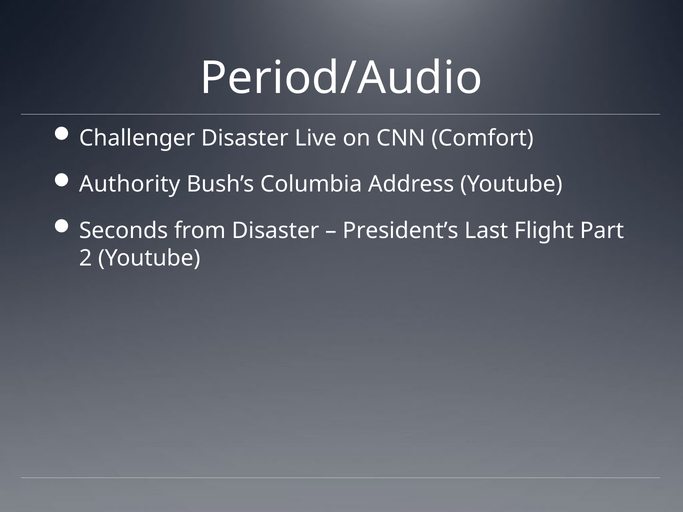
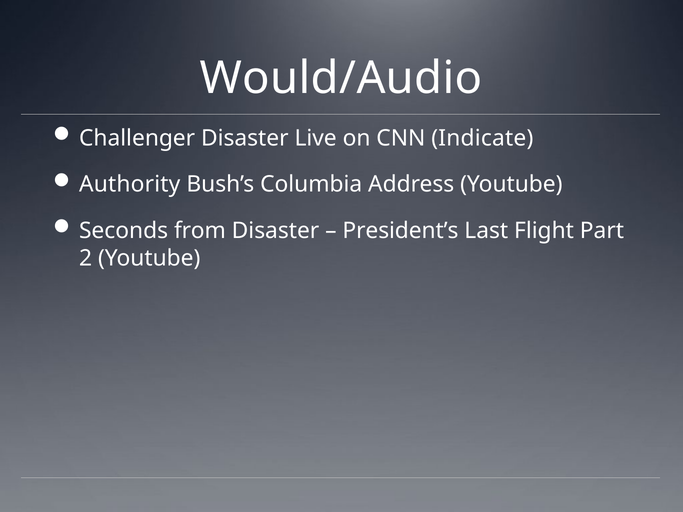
Period/Audio: Period/Audio -> Would/Audio
Comfort: Comfort -> Indicate
